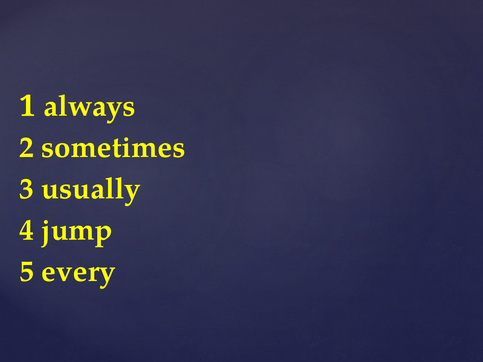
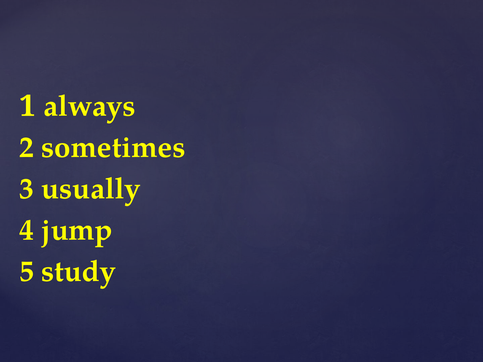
every: every -> study
